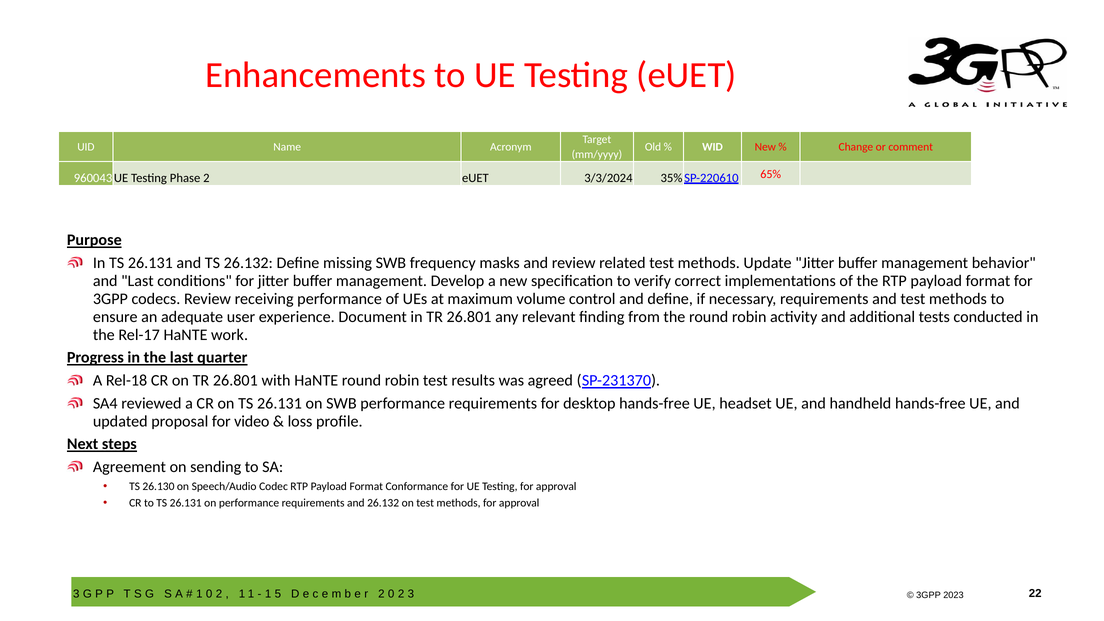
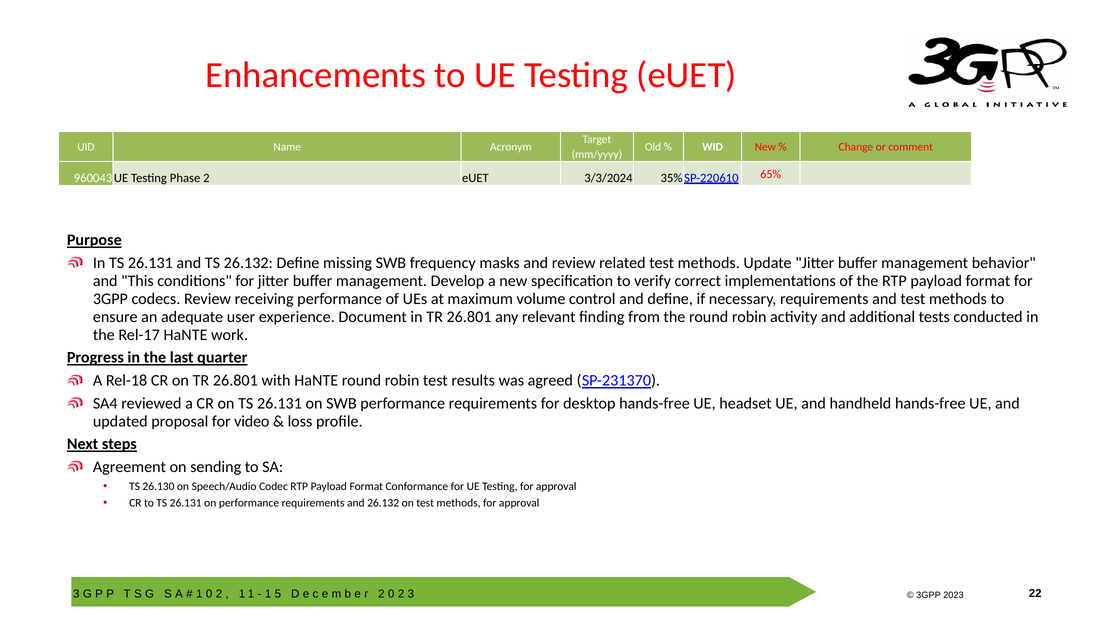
and Last: Last -> This
